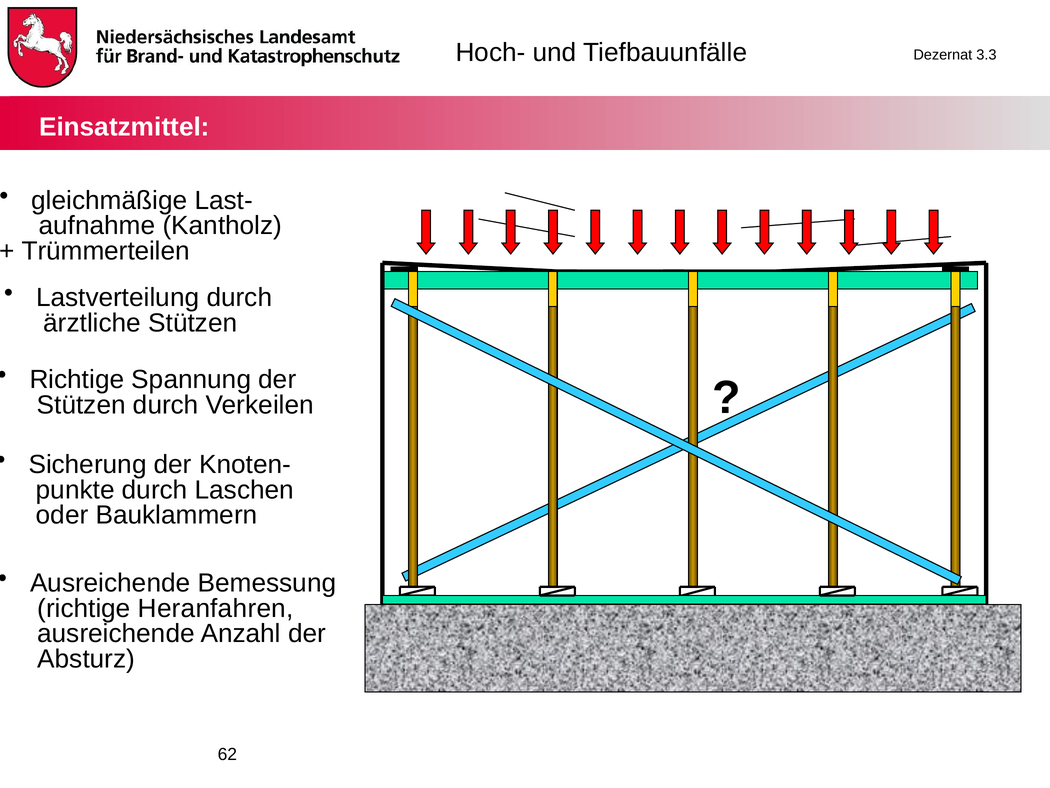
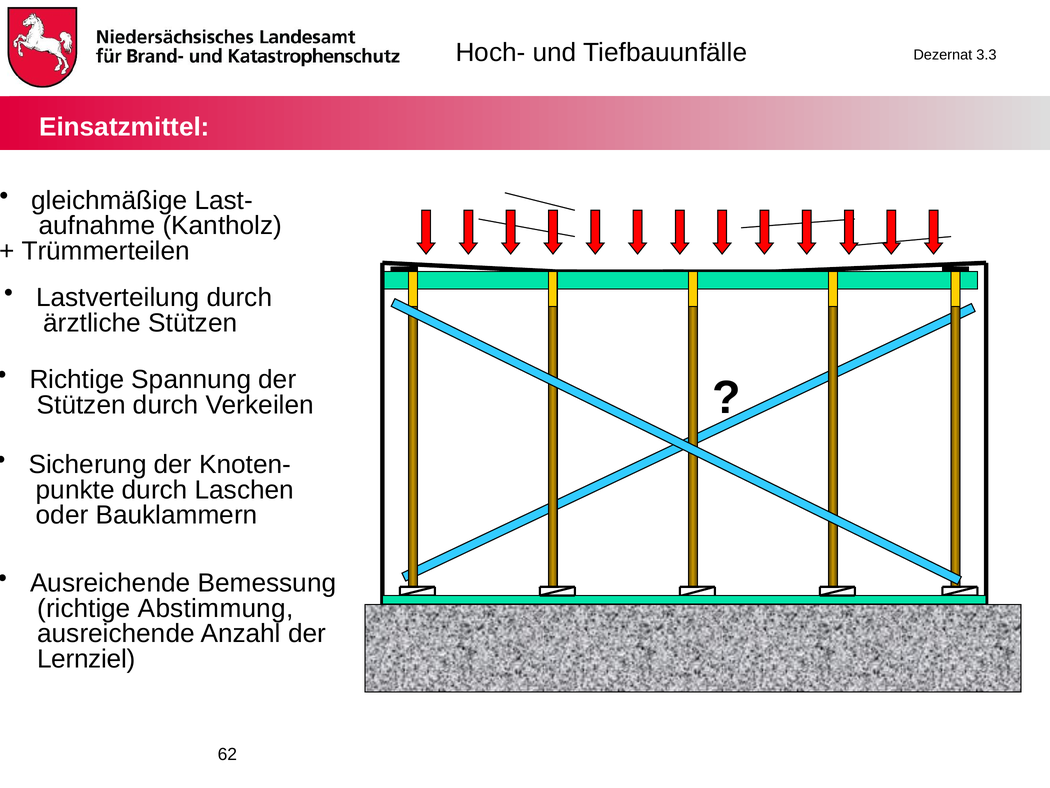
Heranfahren: Heranfahren -> Abstimmung
Absturz: Absturz -> Lernziel
